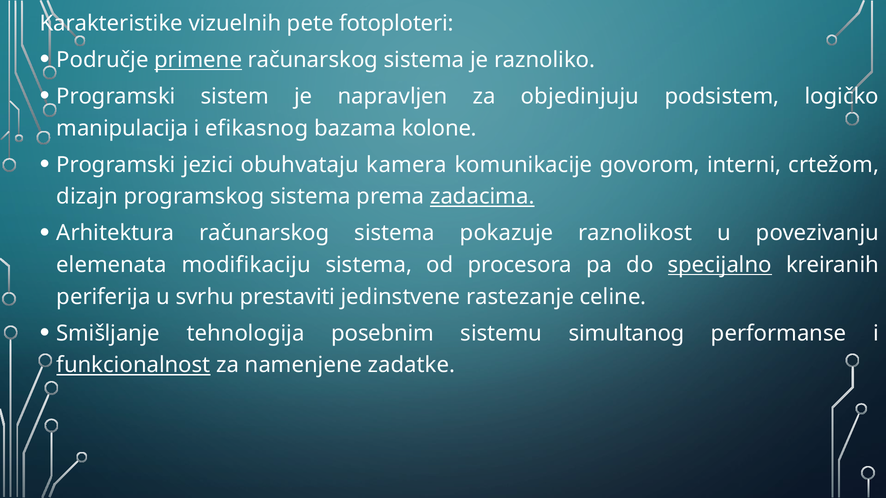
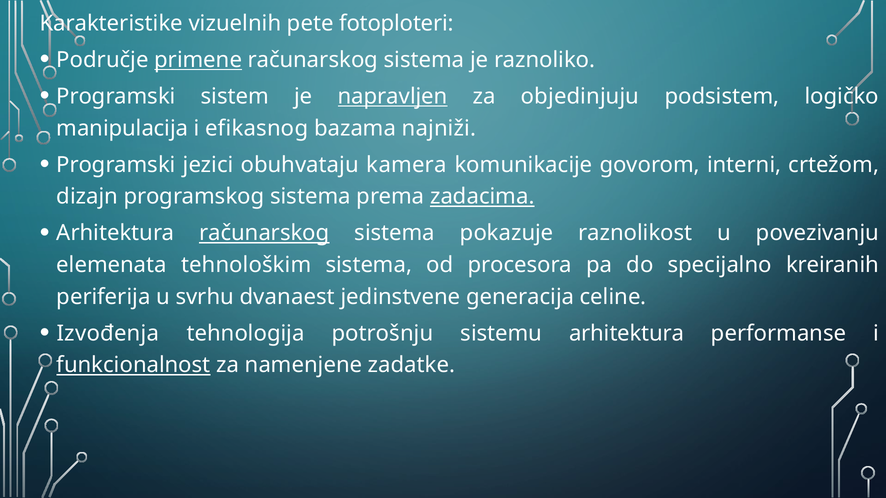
napravljen underline: none -> present
kolone: kolone -> najniži
računarskog at (264, 233) underline: none -> present
modifikaciju: modifikaciju -> tehnološkim
specijalno underline: present -> none
prestaviti: prestaviti -> dvanaest
rastezanje: rastezanje -> generacija
Smišljanje: Smišljanje -> Izvođenja
posebnim: posebnim -> potrošnju
sistemu simultanog: simultanog -> arhitektura
